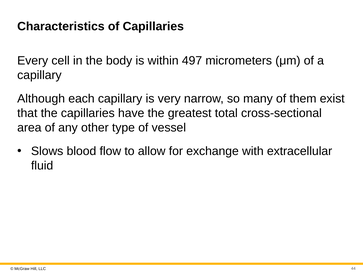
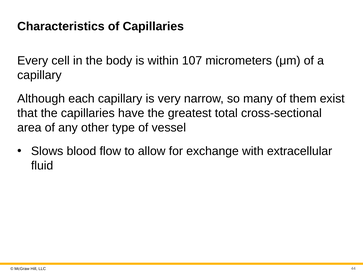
497: 497 -> 107
